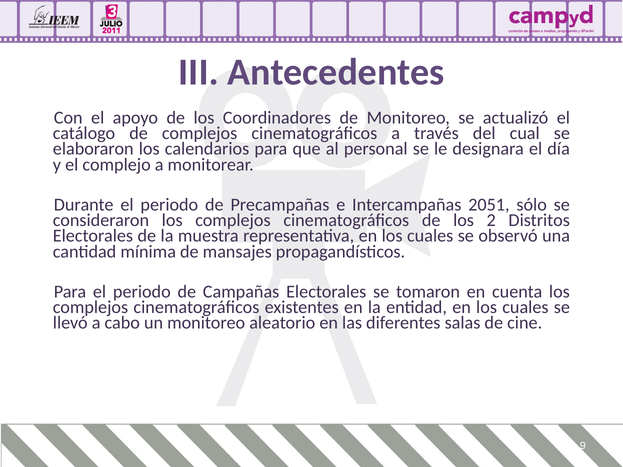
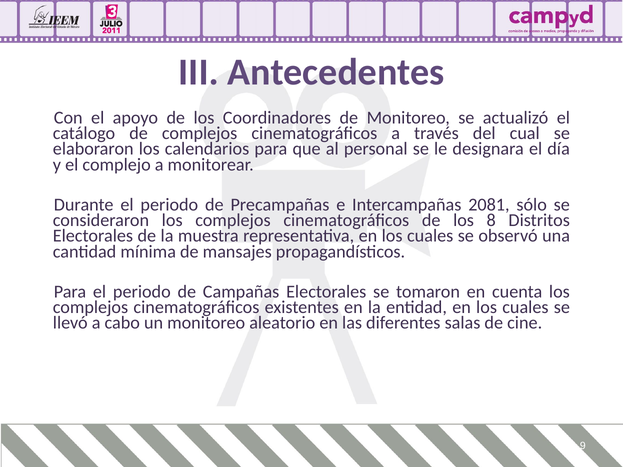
2051: 2051 -> 2081
2: 2 -> 8
